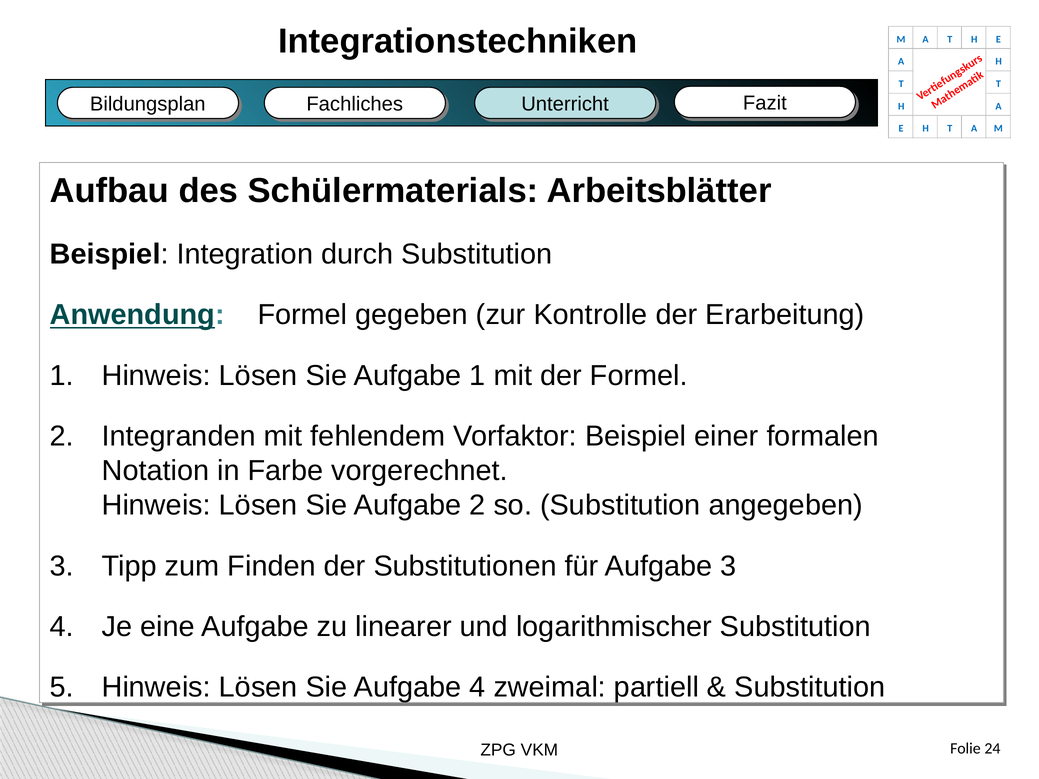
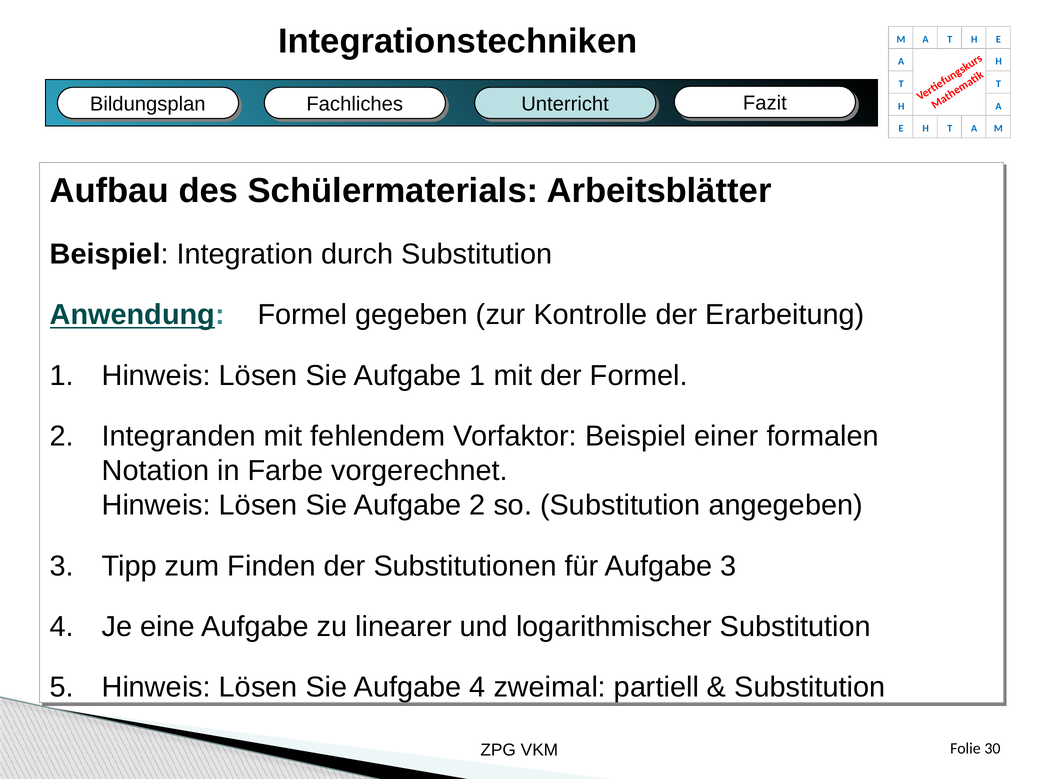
24: 24 -> 30
